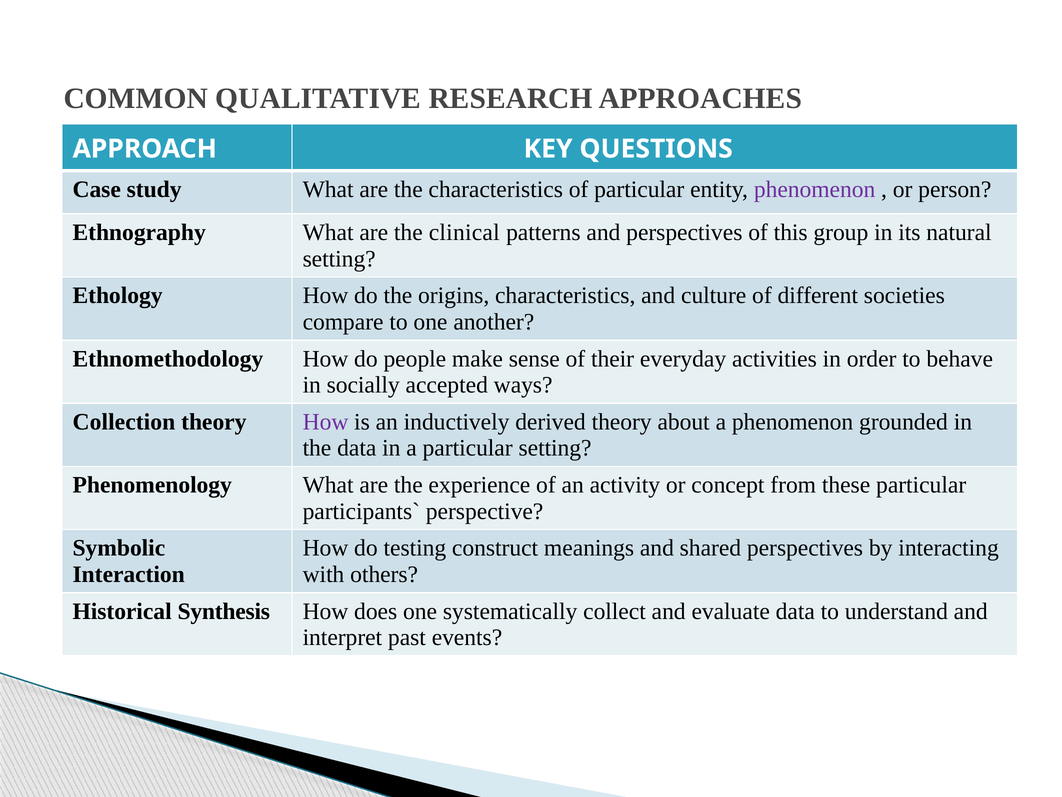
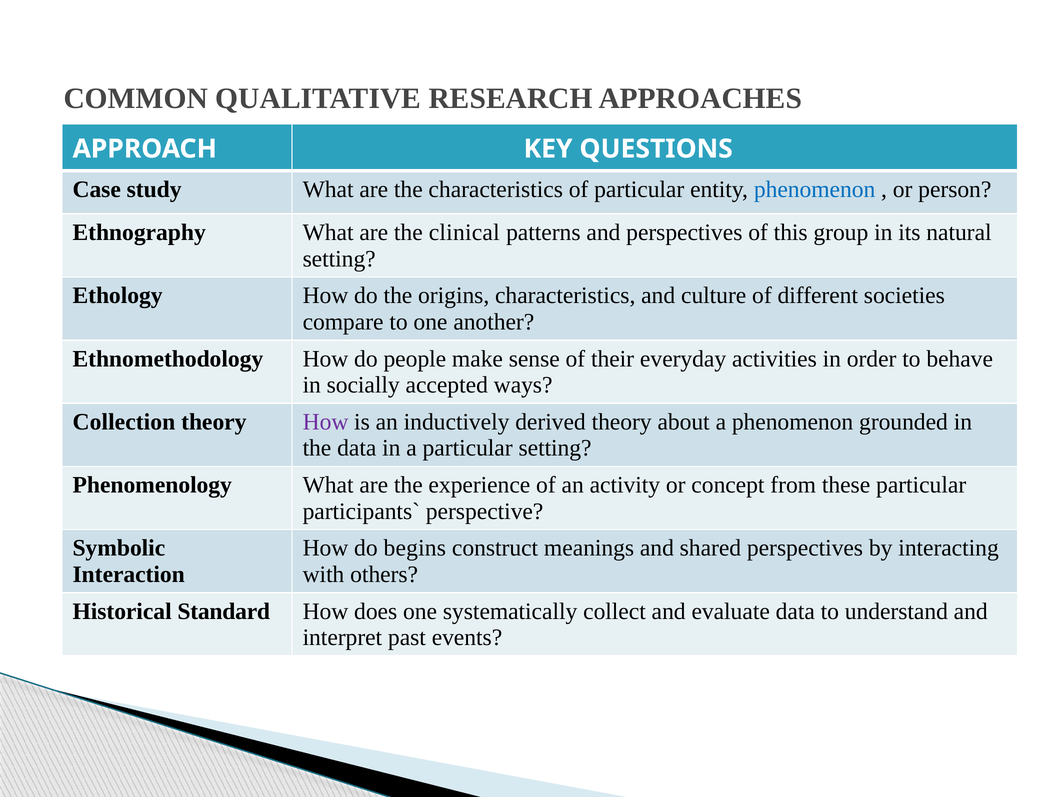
phenomenon at (815, 189) colour: purple -> blue
testing: testing -> begins
Synthesis: Synthesis -> Standard
